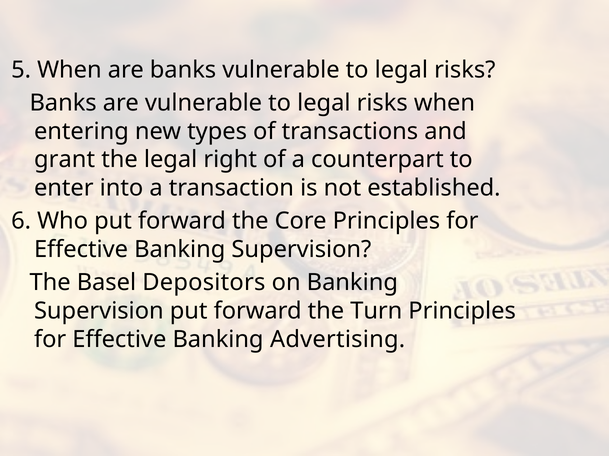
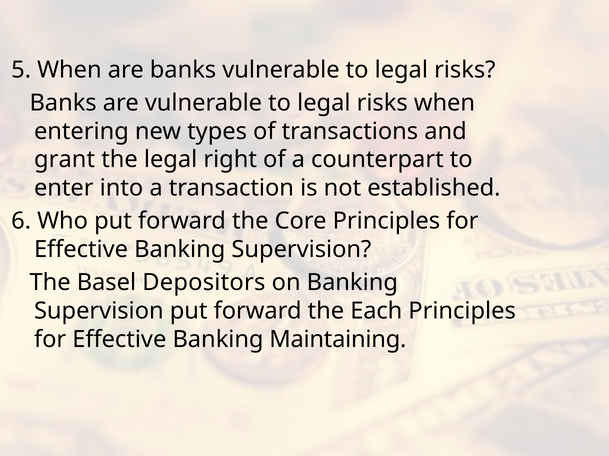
Turn: Turn -> Each
Advertising: Advertising -> Maintaining
